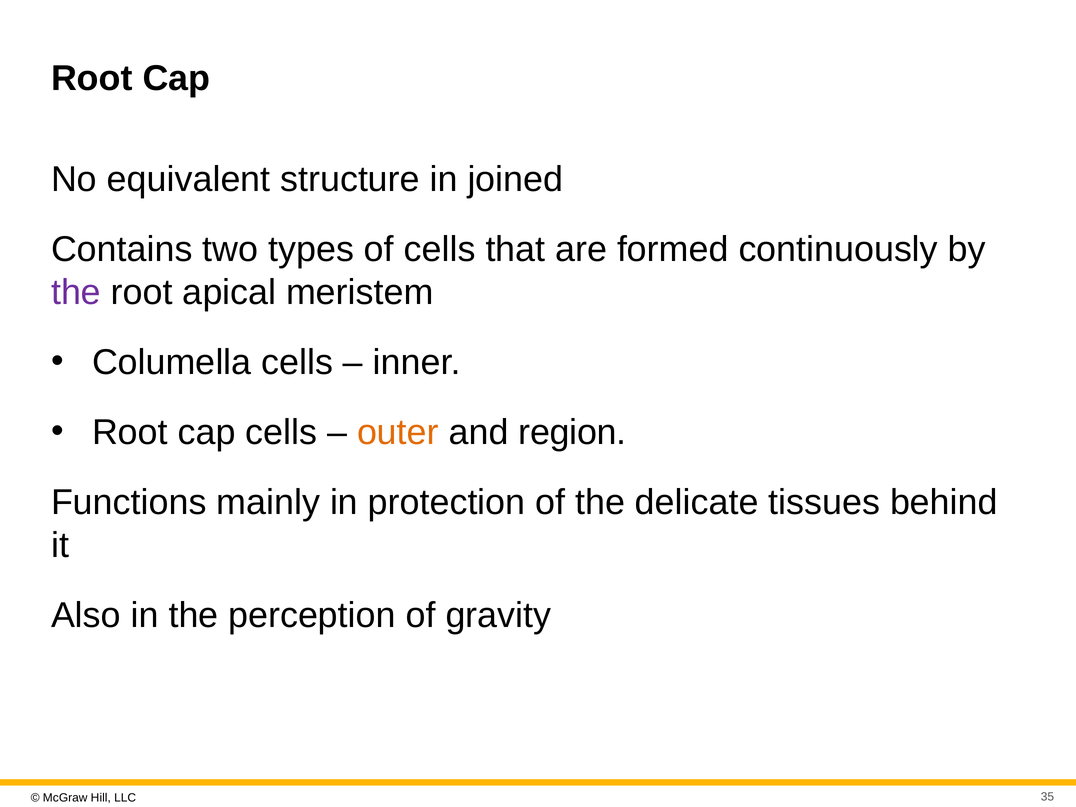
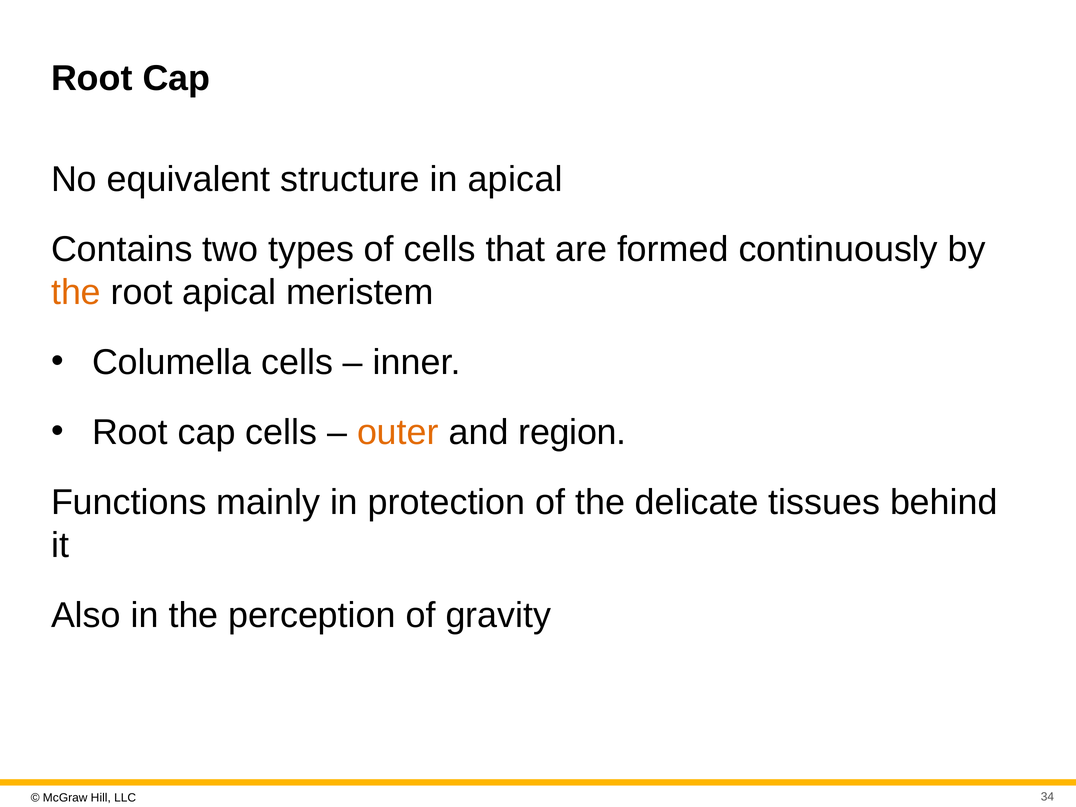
in joined: joined -> apical
the at (76, 293) colour: purple -> orange
35: 35 -> 34
